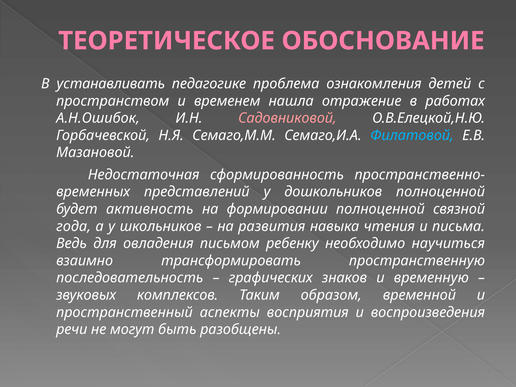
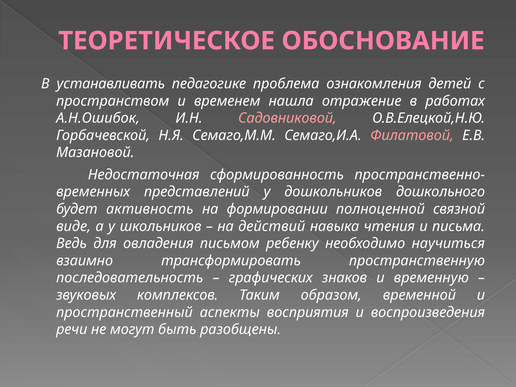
Филатовой colour: light blue -> pink
дошкольников полноценной: полноценной -> дошкольного
года: года -> виде
развития: развития -> действий
